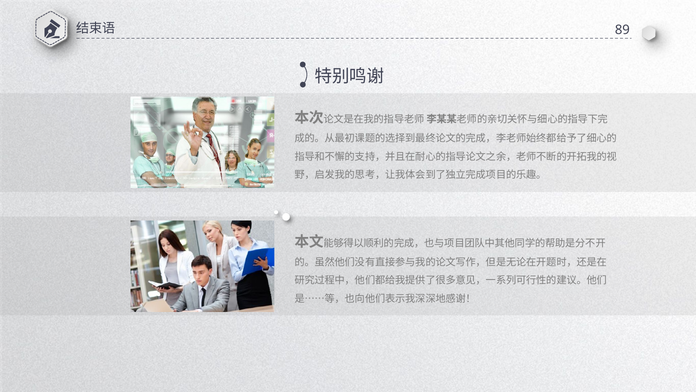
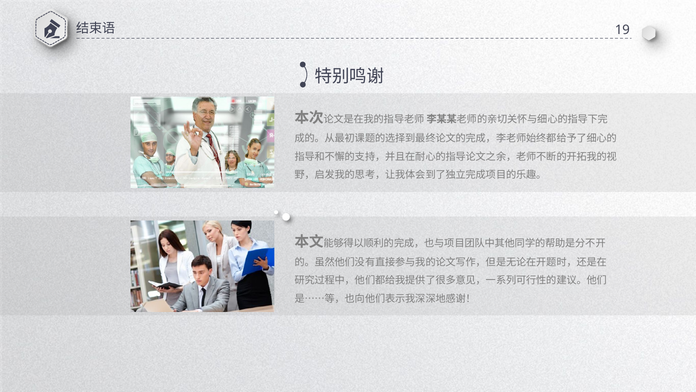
89: 89 -> 19
